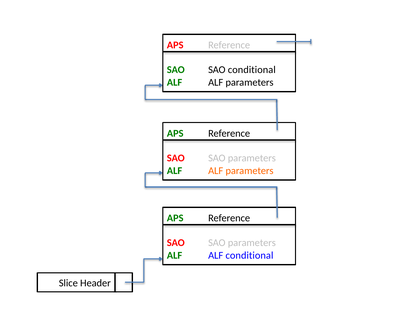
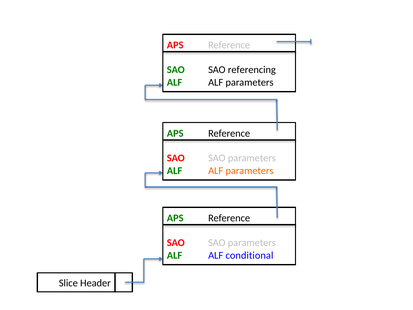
SAO conditional: conditional -> referencing
